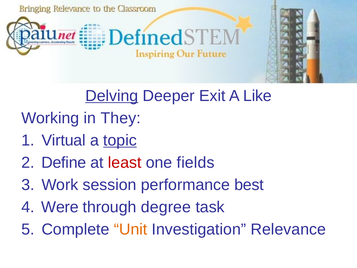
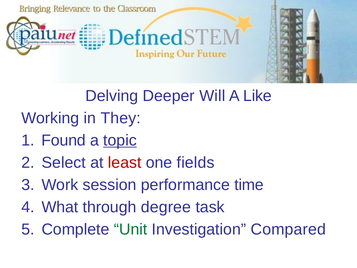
Delving underline: present -> none
Exit: Exit -> Will
Virtual: Virtual -> Found
Define: Define -> Select
best: best -> time
Were: Were -> What
Unit colour: orange -> green
Relevance: Relevance -> Compared
